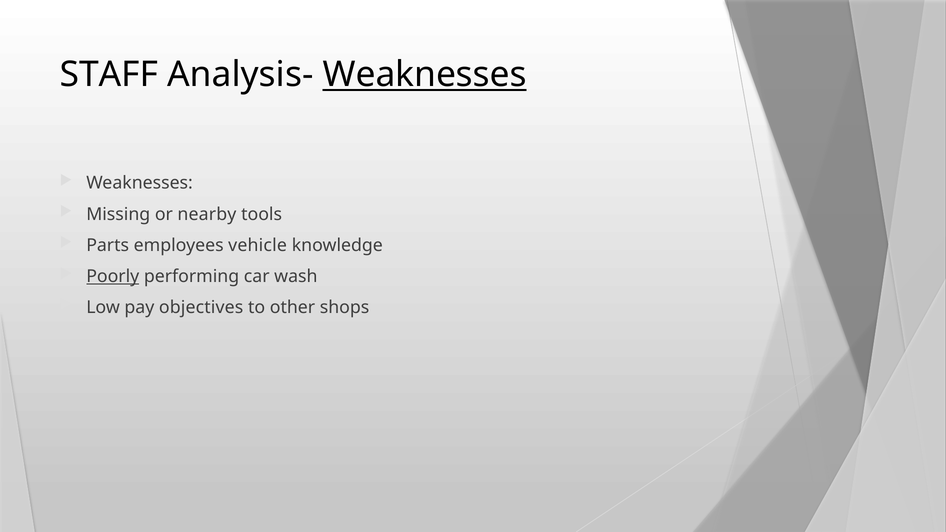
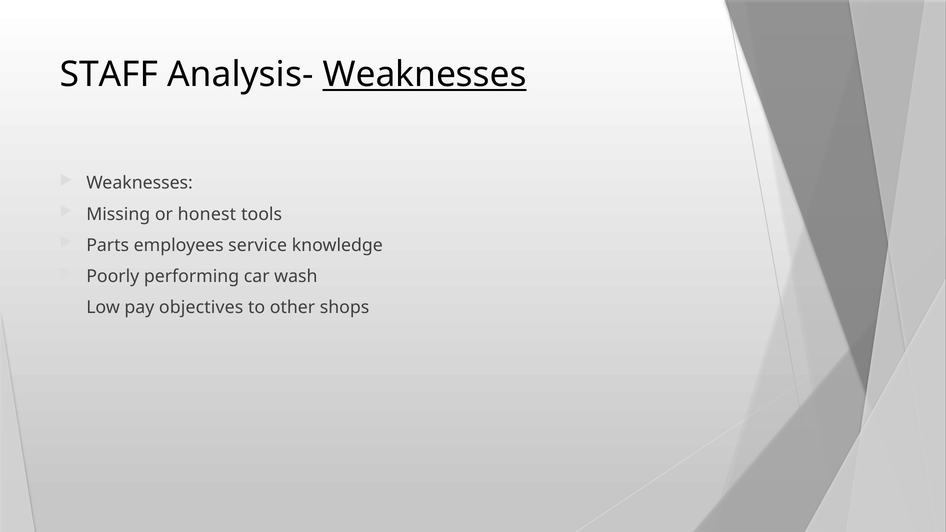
nearby: nearby -> honest
vehicle: vehicle -> service
Poorly underline: present -> none
